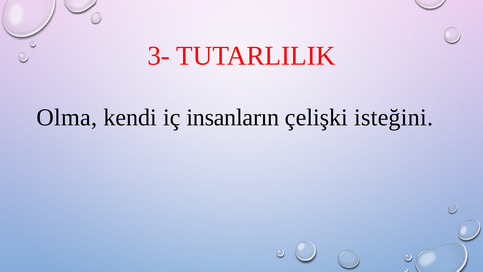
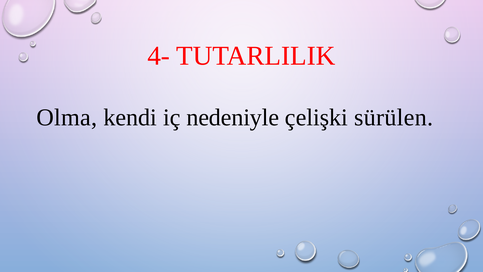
3-: 3- -> 4-
insanların: insanların -> nedeniyle
isteğini: isteğini -> sürülen
